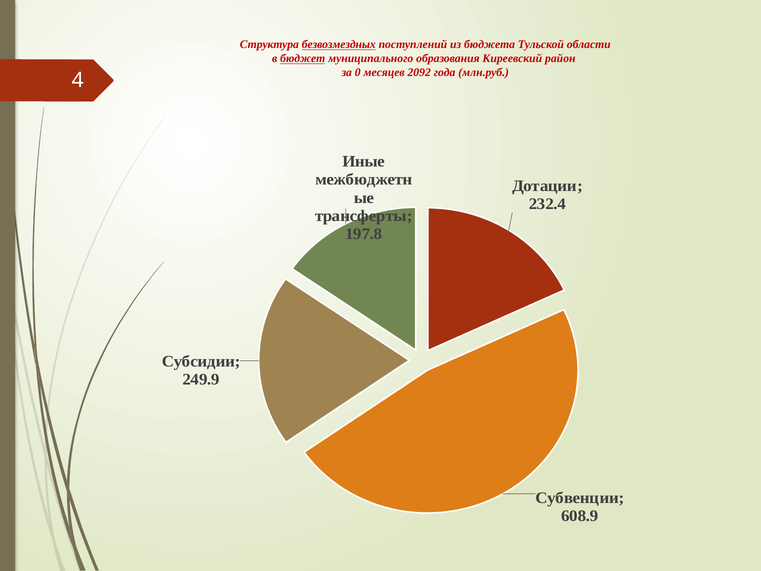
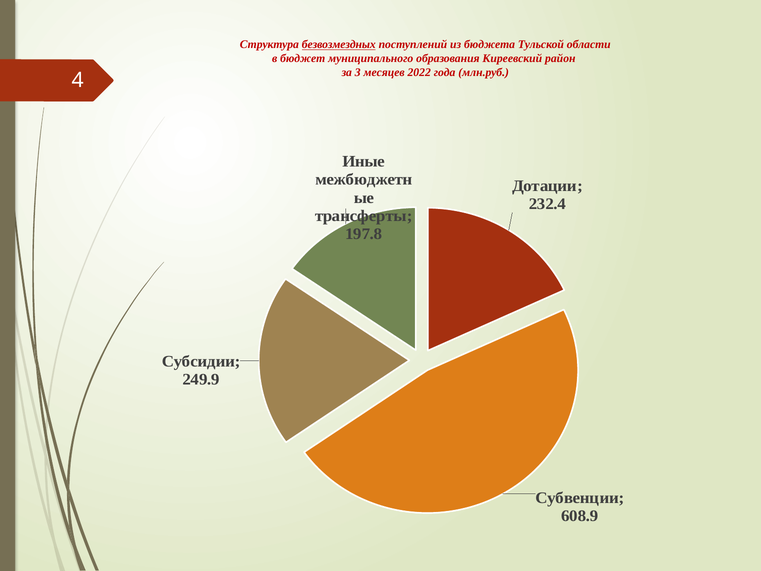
бюджет underline: present -> none
0: 0 -> 3
2092: 2092 -> 2022
